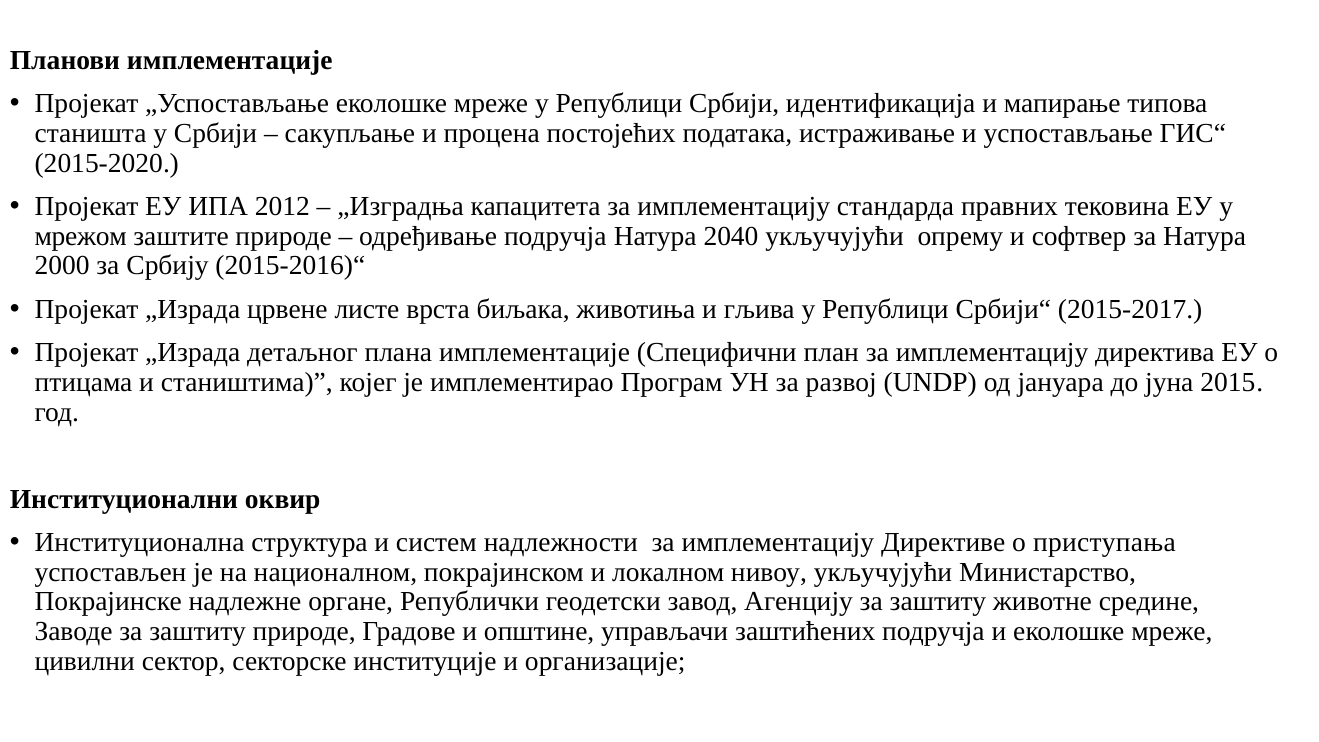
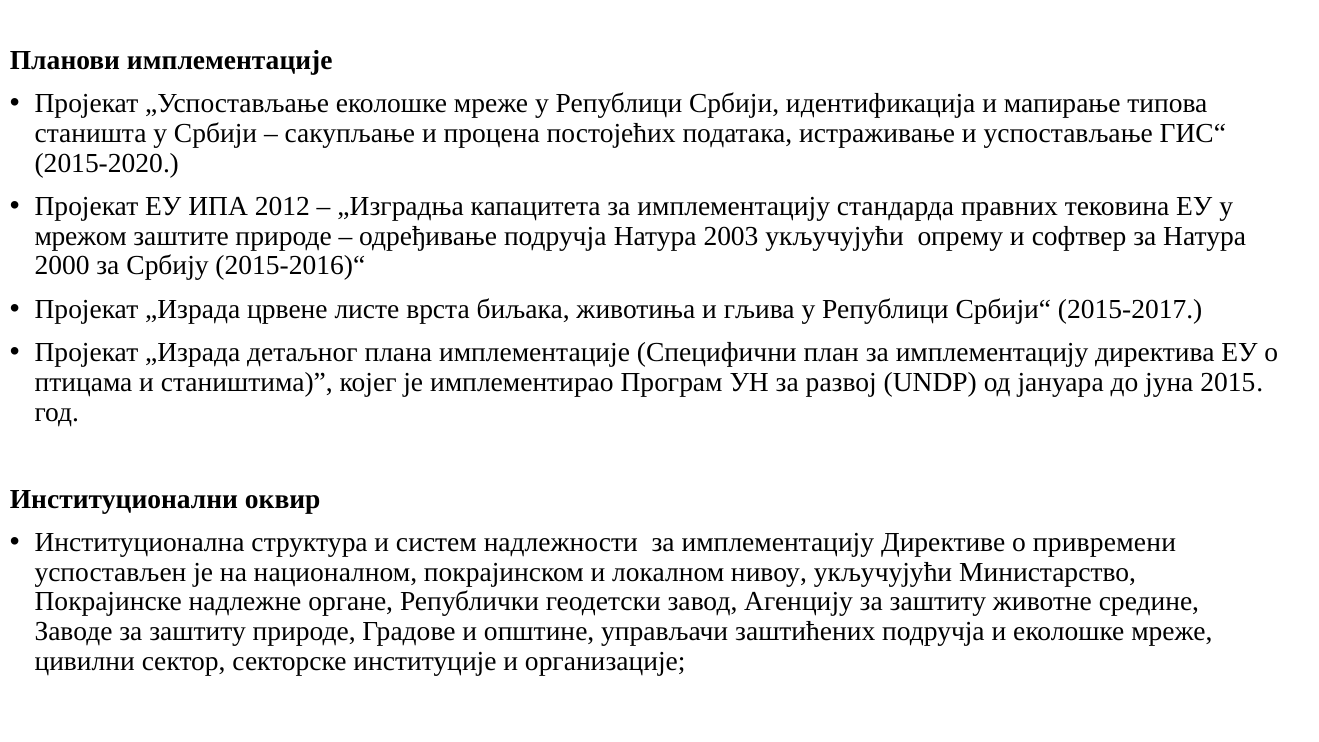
2040: 2040 -> 2003
приступања: приступања -> привремени
